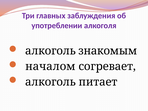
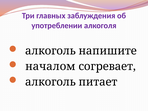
знакомым: знакомым -> напишите
